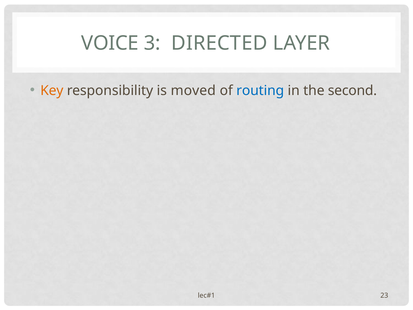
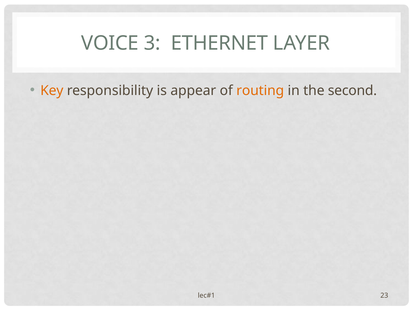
DIRECTED: DIRECTED -> ETHERNET
moved: moved -> appear
routing colour: blue -> orange
